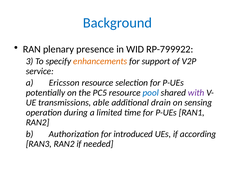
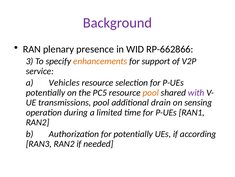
Background colour: blue -> purple
RP-799922: RP-799922 -> RP-662866
Ericsson: Ericsson -> Vehicles
pool at (151, 92) colour: blue -> orange
transmissions able: able -> pool
for introduced: introduced -> potentially
